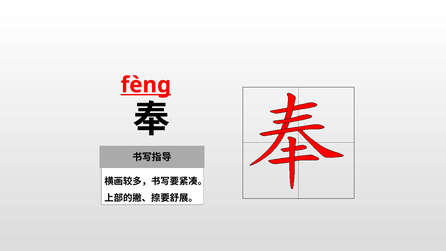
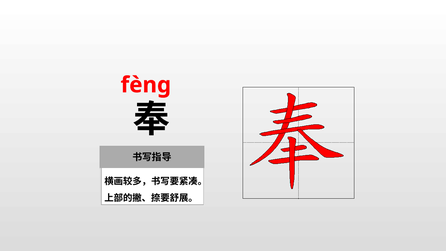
fènɡ underline: present -> none
